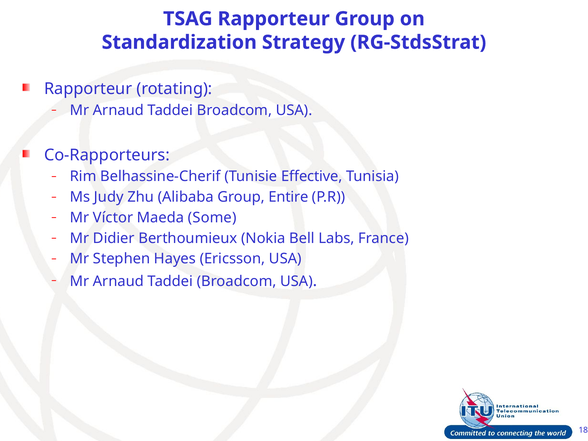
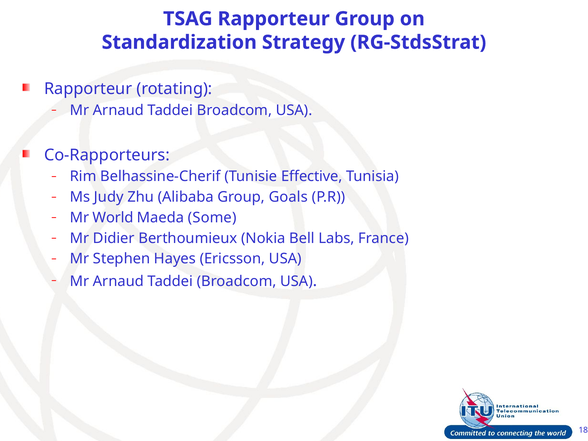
Entire: Entire -> Goals
Víctor: Víctor -> World
